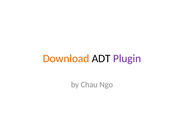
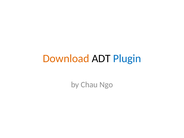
Plugin colour: purple -> blue
